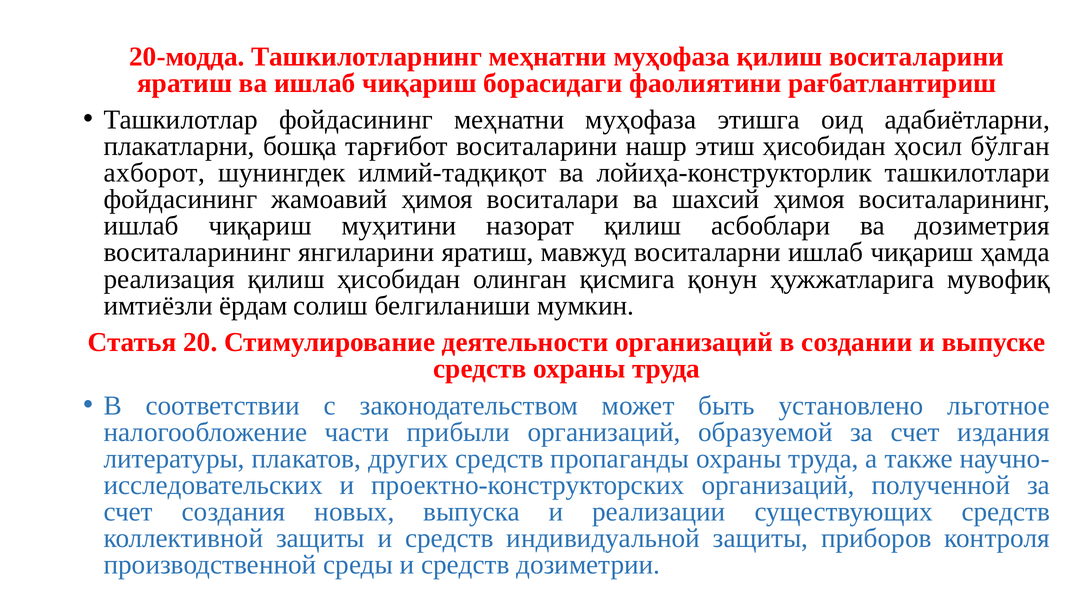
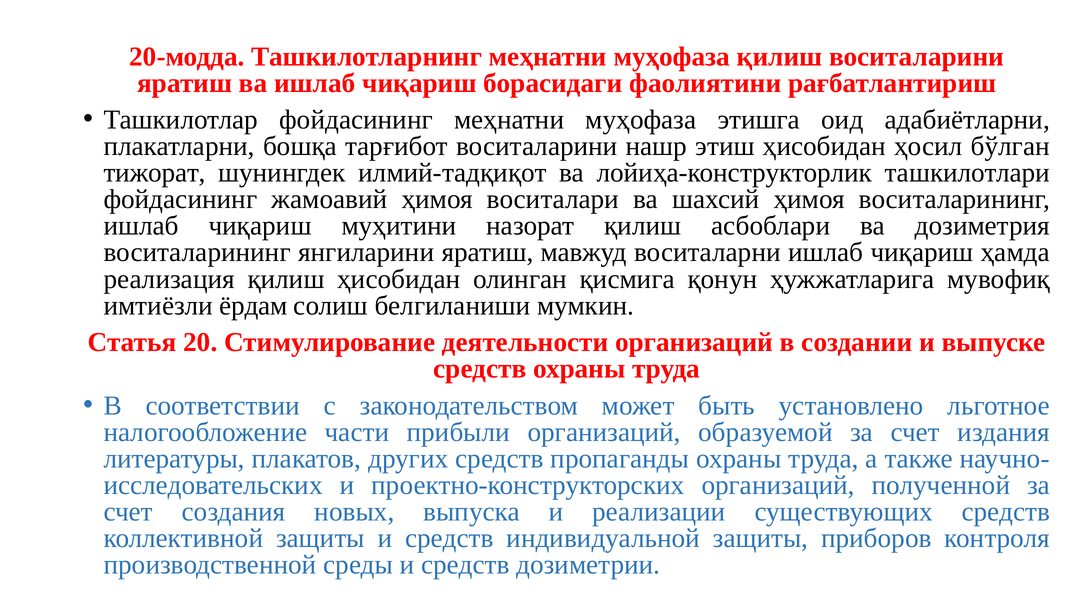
ахборот: ахборот -> тижорат
